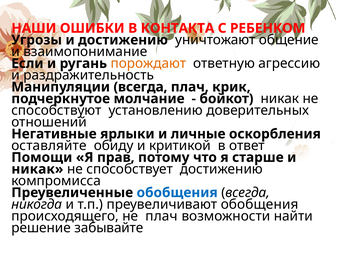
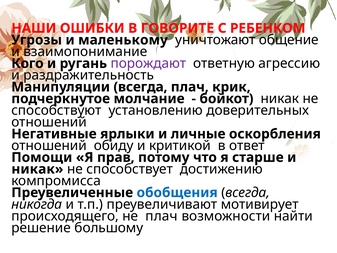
КОНТАКТА: КОНТАКТА -> ГОВОРИТЕ
и достижению: достижению -> маленькому
Если: Если -> Кого
порождают colour: orange -> purple
оставляйте at (49, 146): оставляйте -> отношений
преувеличивают обобщения: обобщения -> мотивирует
забывайте: забывайте -> большому
